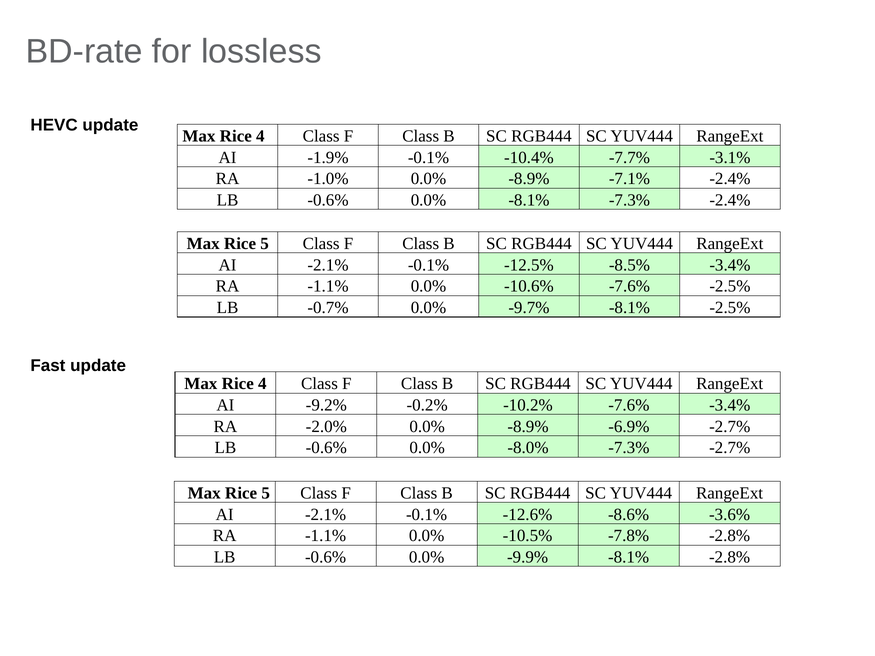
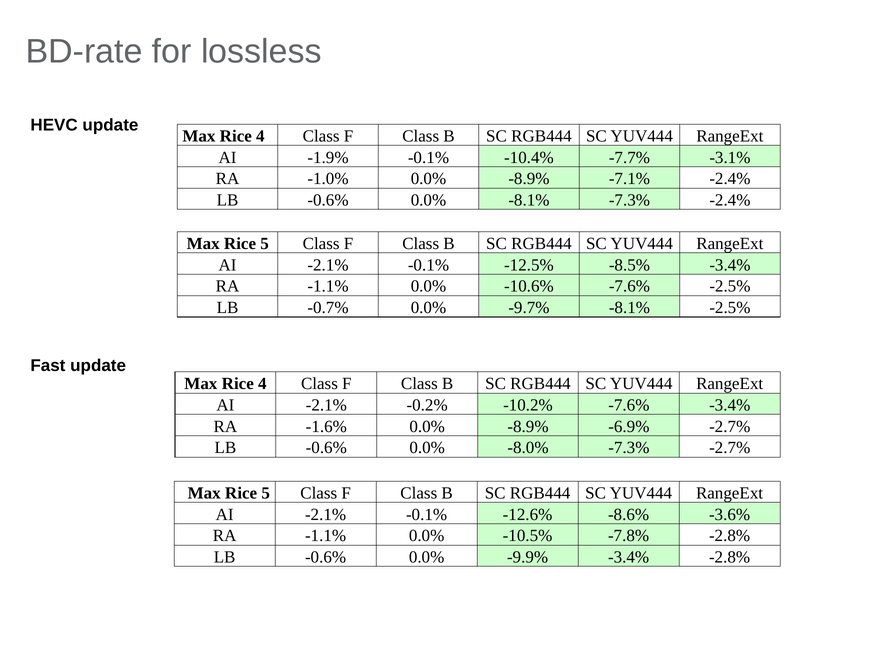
-9.2% at (326, 405): -9.2% -> -2.1%
-2.0%: -2.0% -> -1.6%
-9.9% -8.1%: -8.1% -> -3.4%
